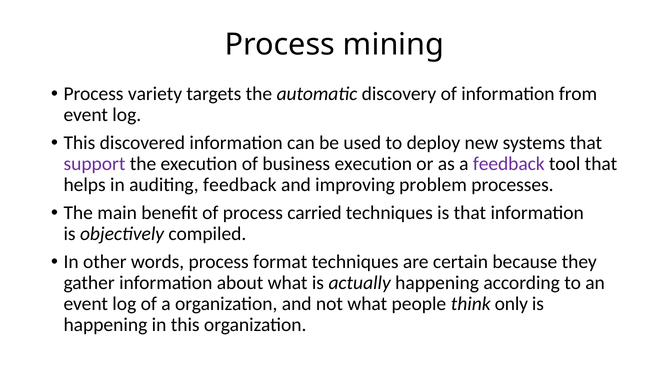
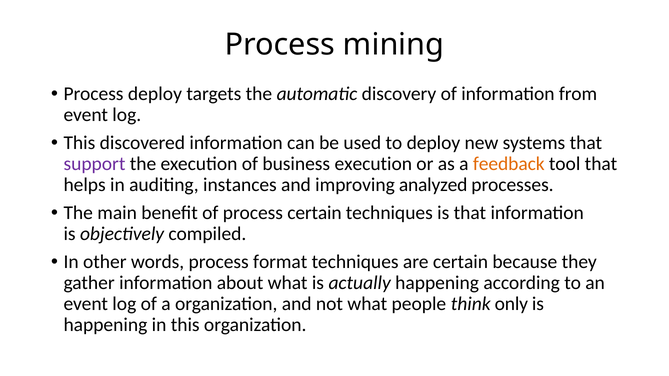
Process variety: variety -> deploy
feedback at (509, 164) colour: purple -> orange
auditing feedback: feedback -> instances
problem: problem -> analyzed
process carried: carried -> certain
